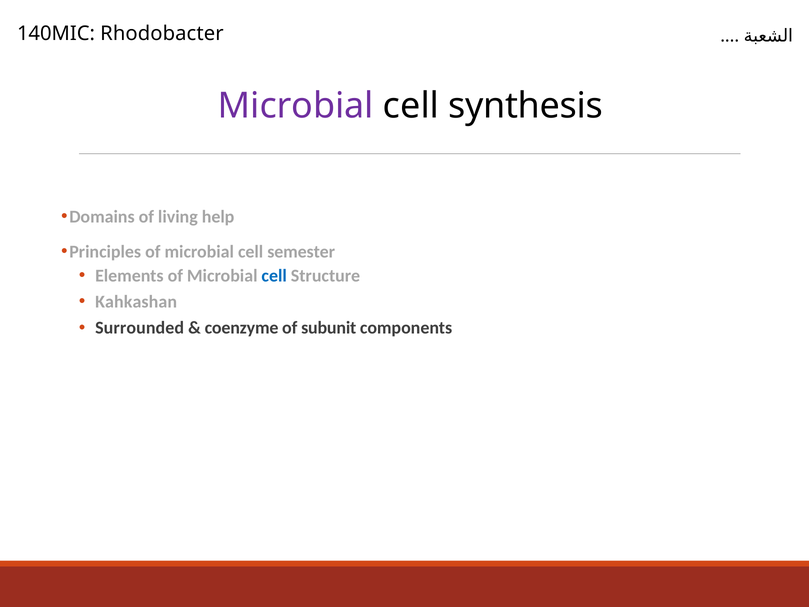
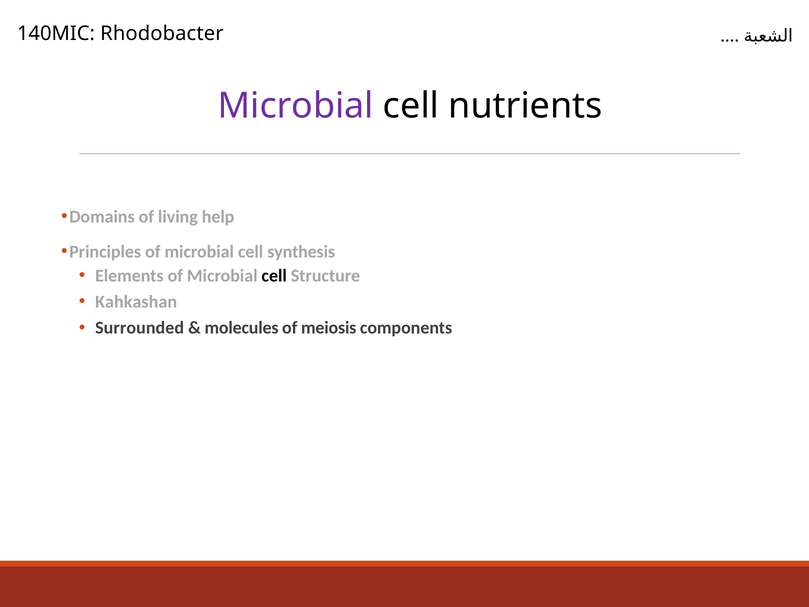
synthesis: synthesis -> nutrients
semester: semester -> synthesis
cell at (274, 276) colour: blue -> black
coenzyme: coenzyme -> molecules
subunit: subunit -> meiosis
